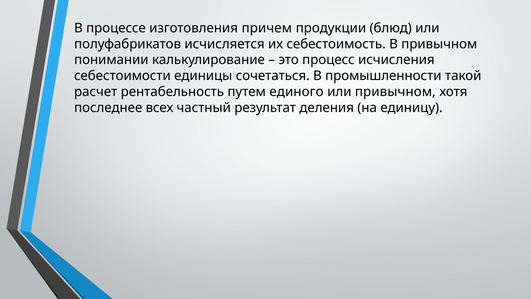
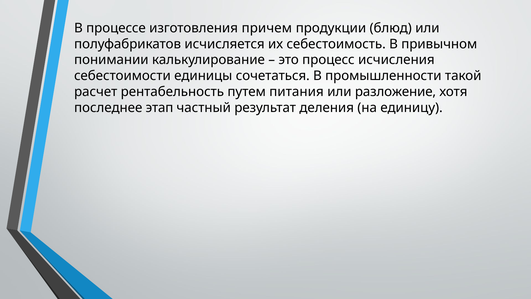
единого: единого -> питания
или привычном: привычном -> разложение
всех: всех -> этап
